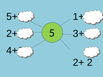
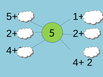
3+: 3+ -> 2+
2+: 2+ -> 4+
